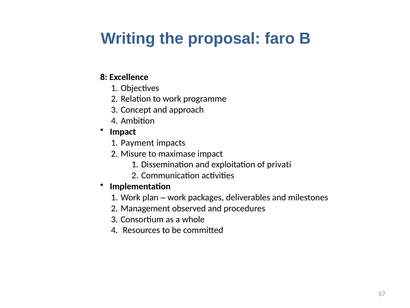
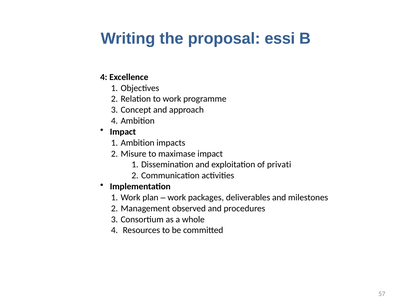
faro: faro -> essi
8 at (104, 77): 8 -> 4
1 Payment: Payment -> Ambition
